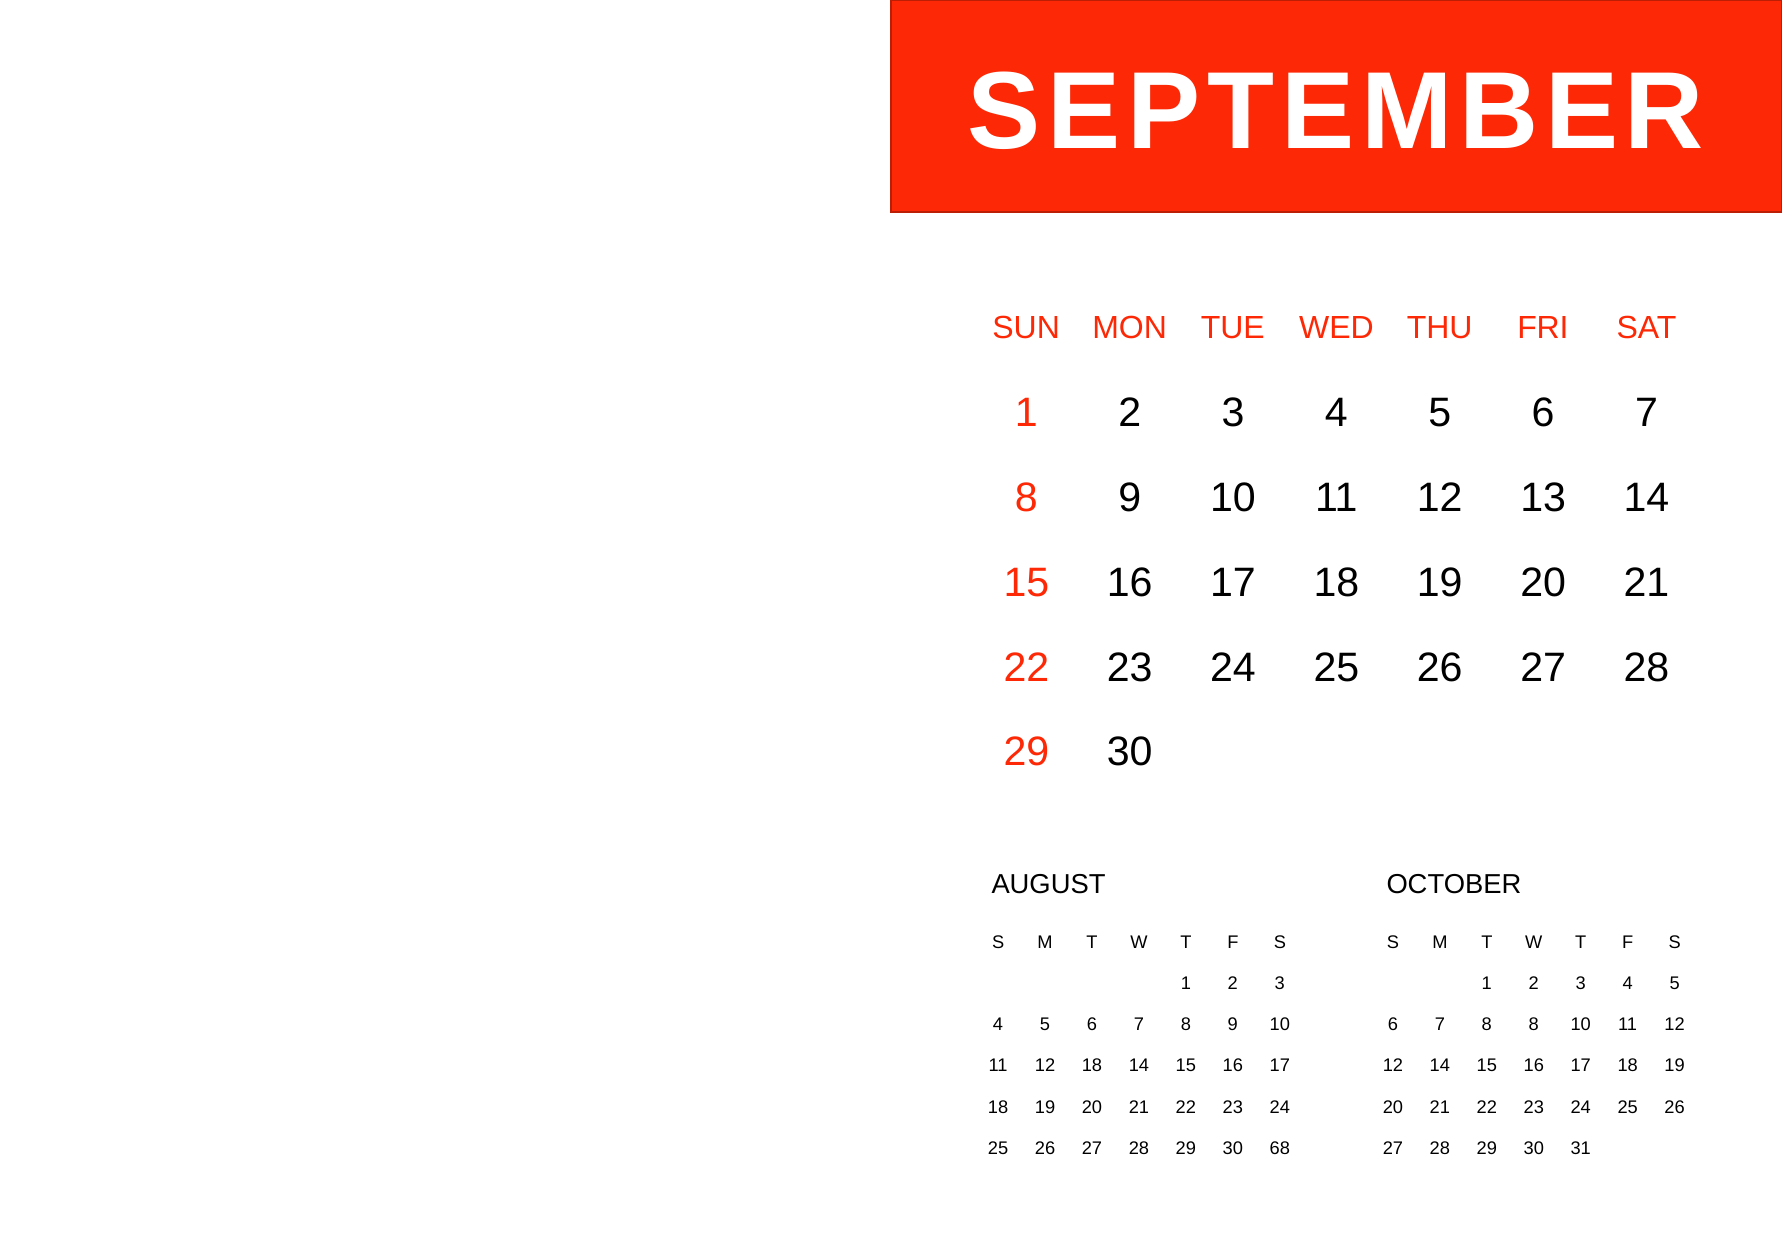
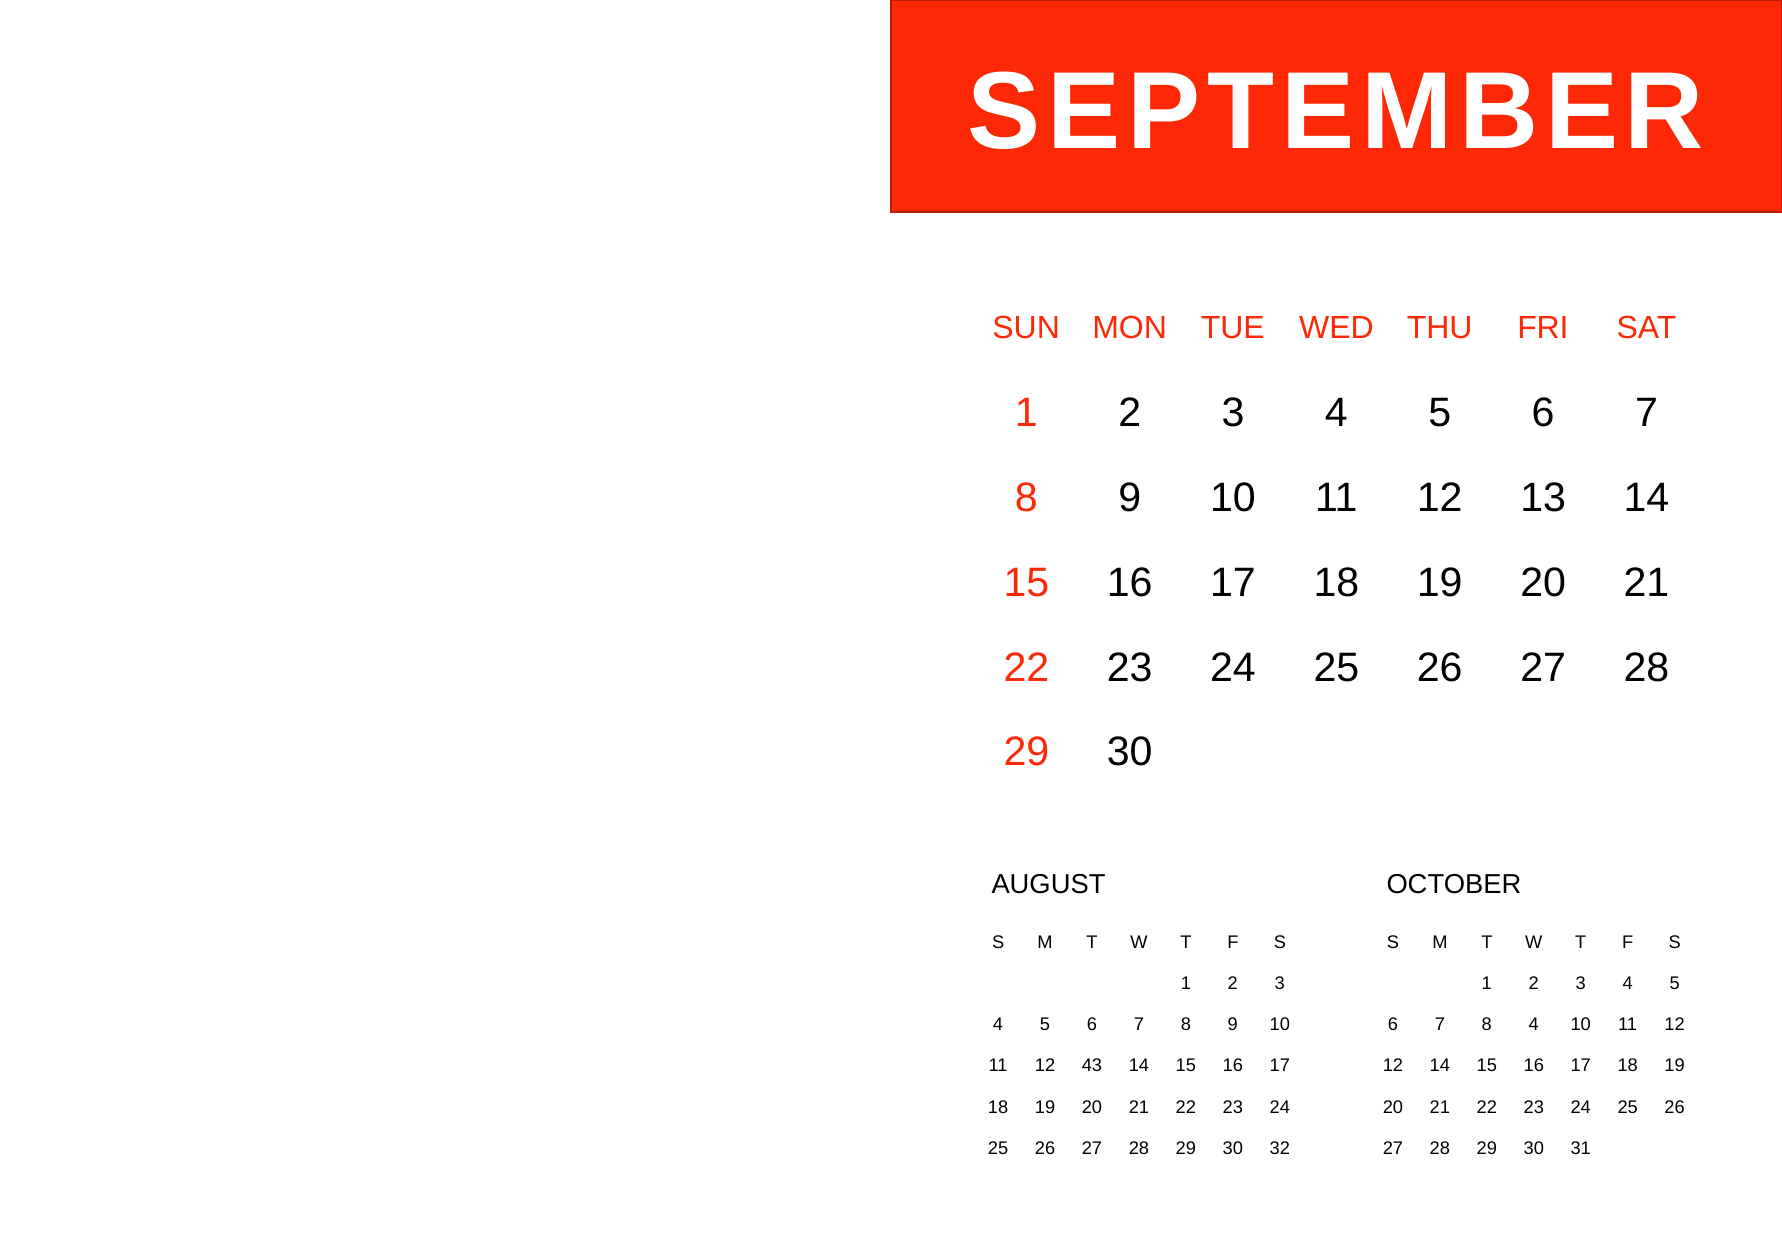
8 8: 8 -> 4
12 18: 18 -> 43
68: 68 -> 32
